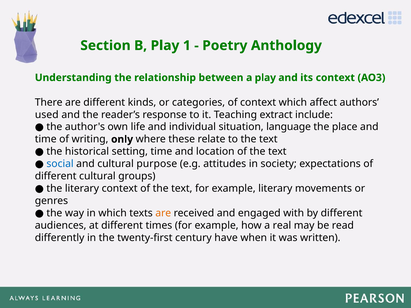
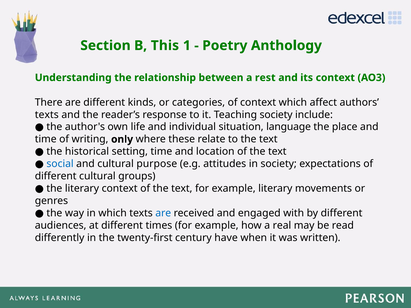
Play at (165, 46): Play -> This
a play: play -> rest
used at (47, 115): used -> texts
Teaching extract: extract -> society
are at (163, 213) colour: orange -> blue
